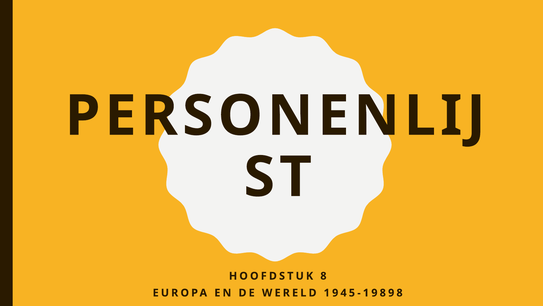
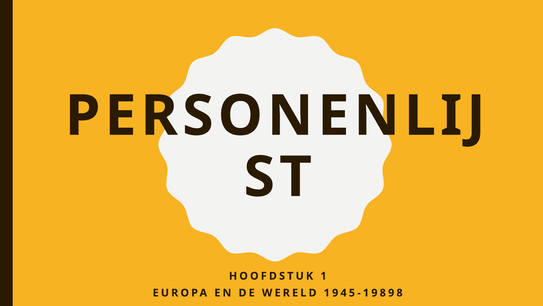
8: 8 -> 1
